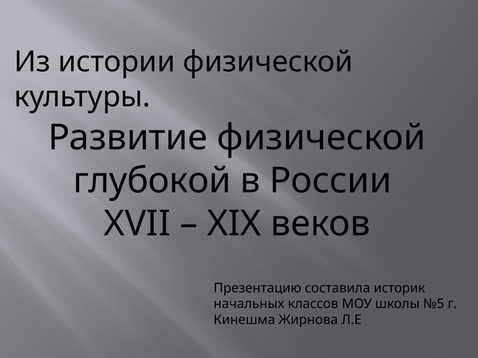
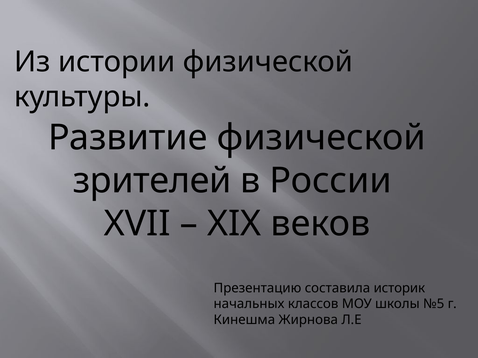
глубокой: глубокой -> зрителей
